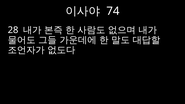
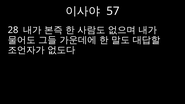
74: 74 -> 57
